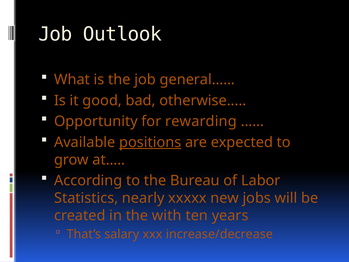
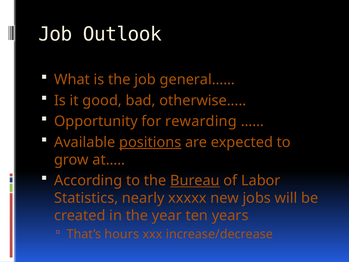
Bureau underline: none -> present
with: with -> year
salary: salary -> hours
